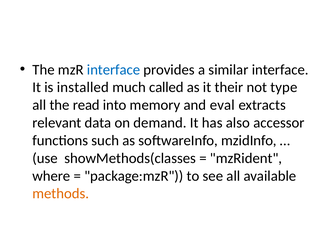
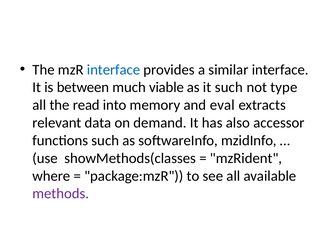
installed: installed -> between
called: called -> viable
it their: their -> such
methods colour: orange -> purple
